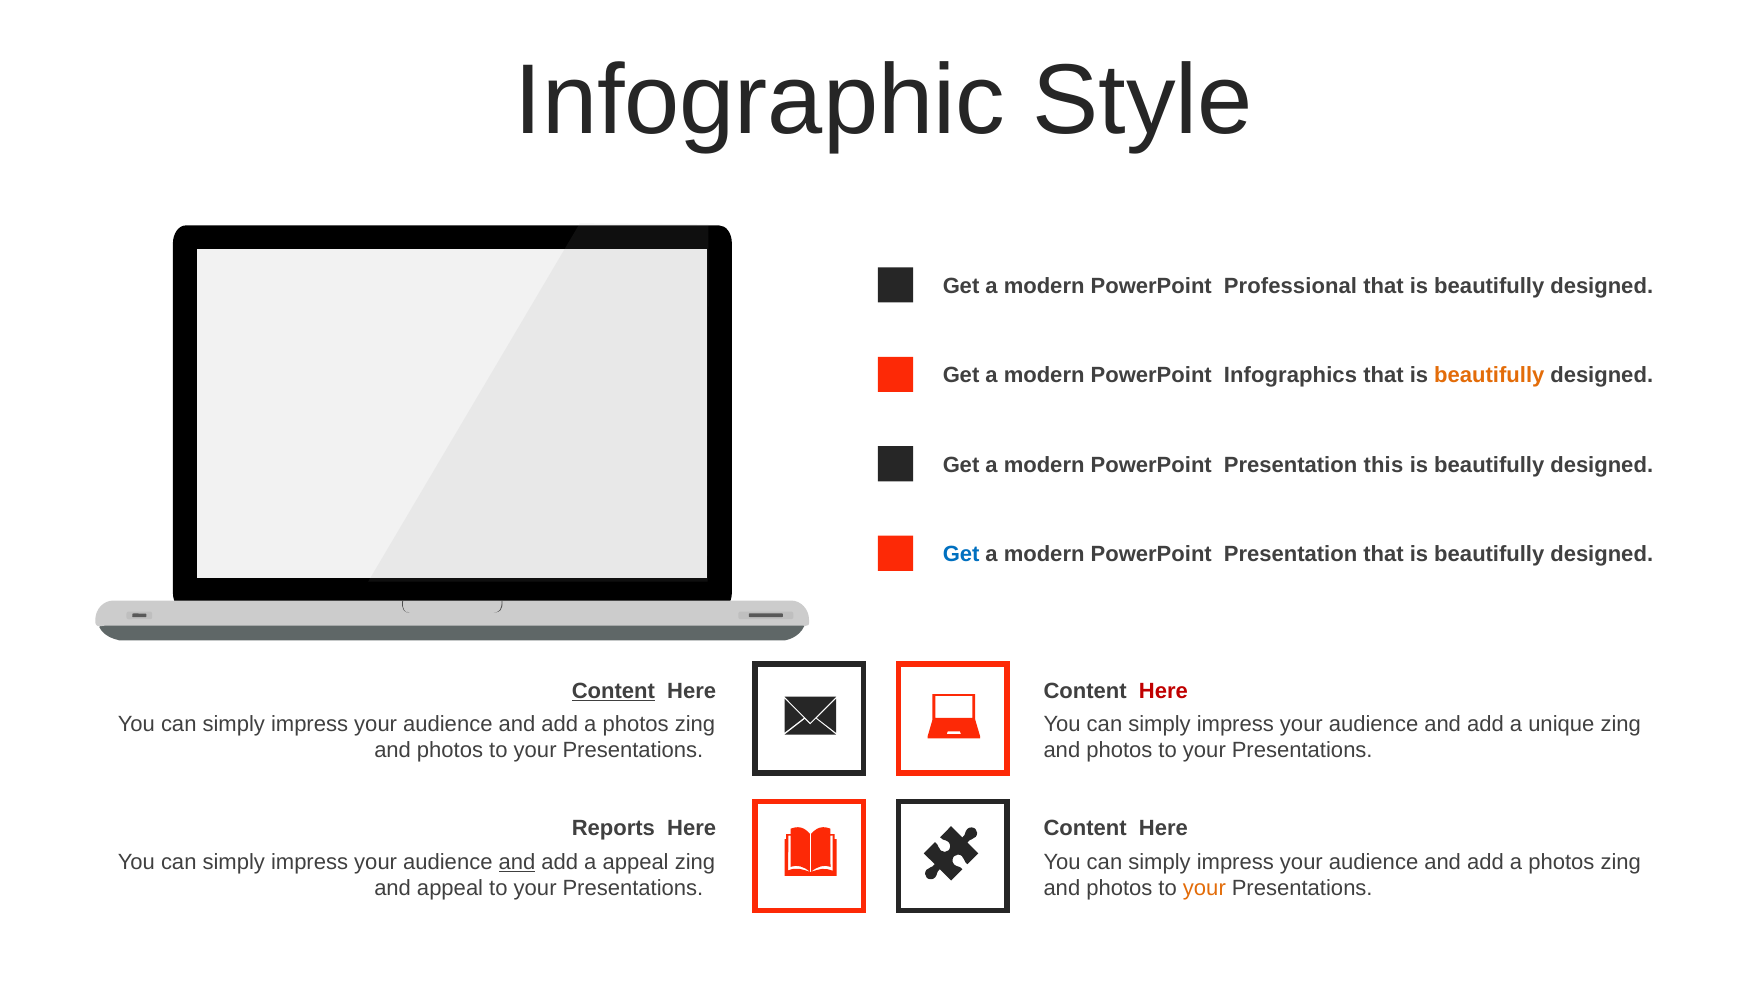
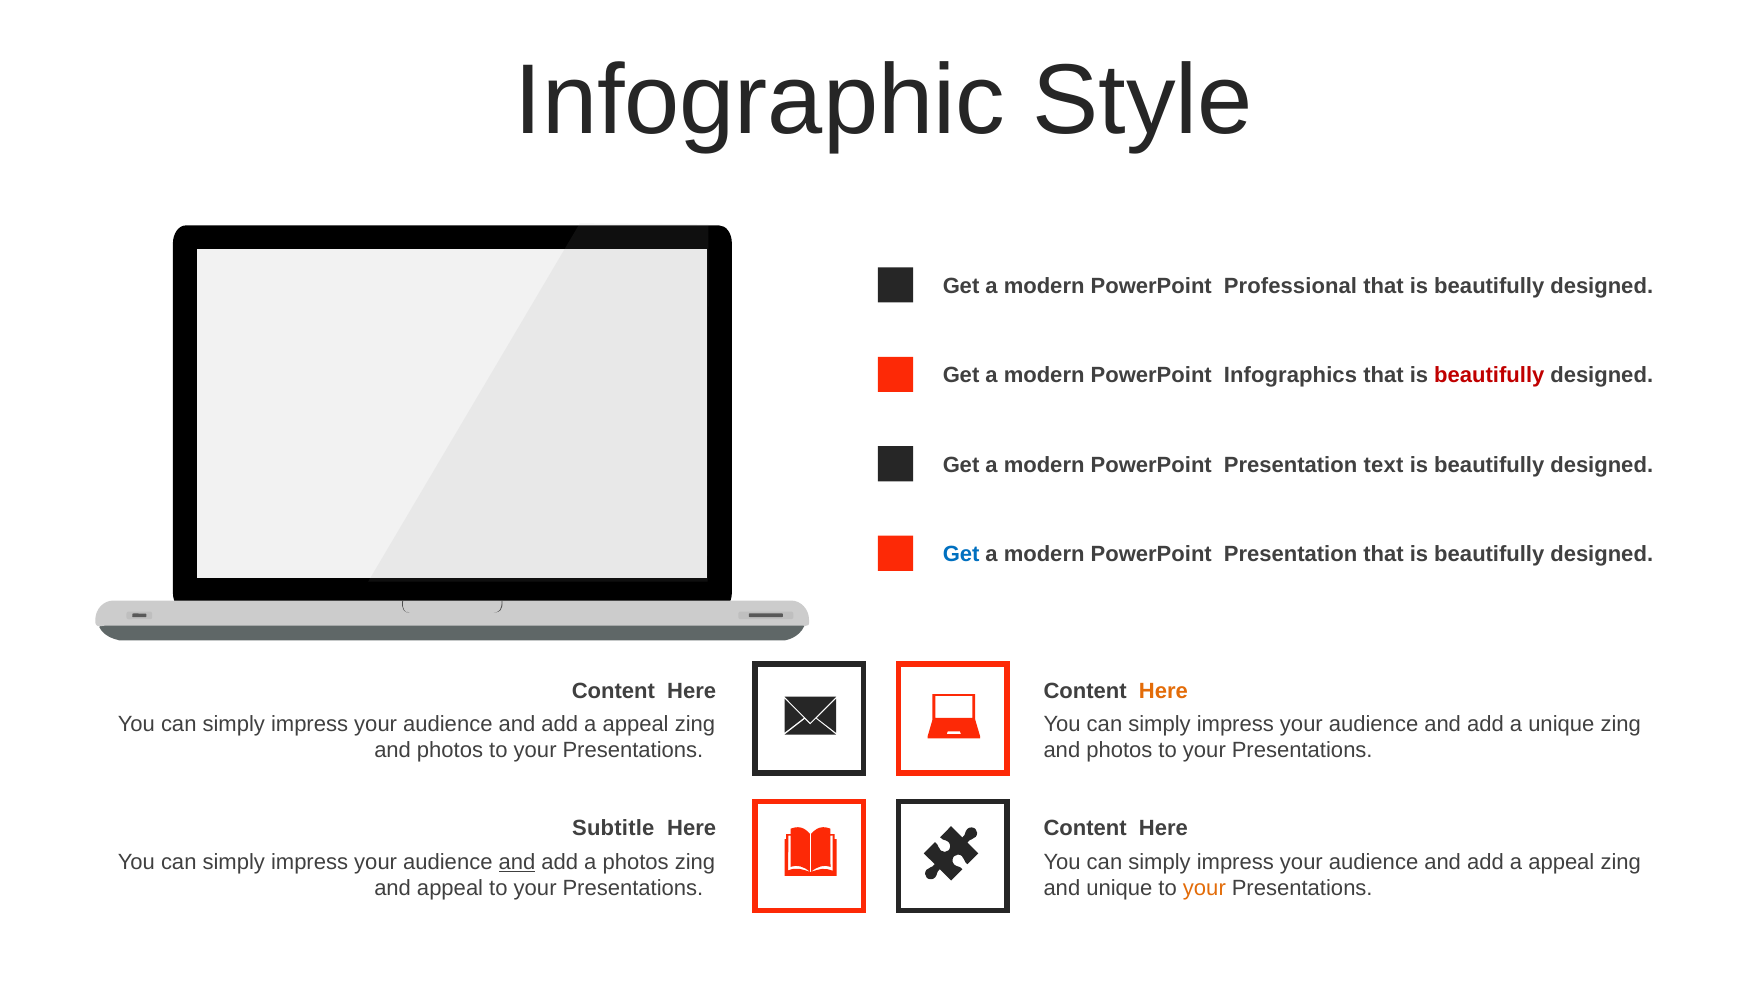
beautifully at (1489, 376) colour: orange -> red
this: this -> text
Content at (613, 691) underline: present -> none
Here at (1163, 691) colour: red -> orange
photos at (636, 724): photos -> appeal
Reports: Reports -> Subtitle
a appeal: appeal -> photos
photos at (1561, 862): photos -> appeal
photos at (1119, 888): photos -> unique
